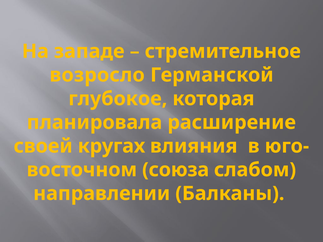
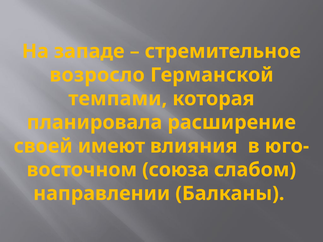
глубокое: глубокое -> темпами
кругах: кругах -> имеют
